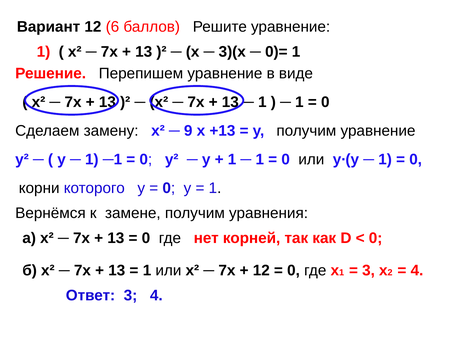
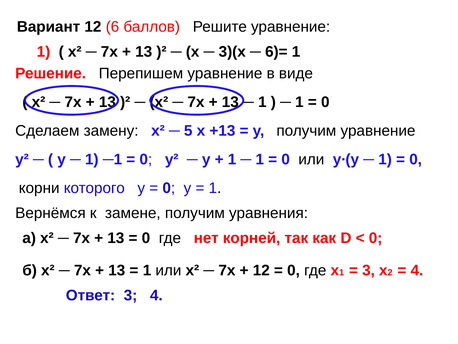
0)=: 0)= -> 6)=
9: 9 -> 5
